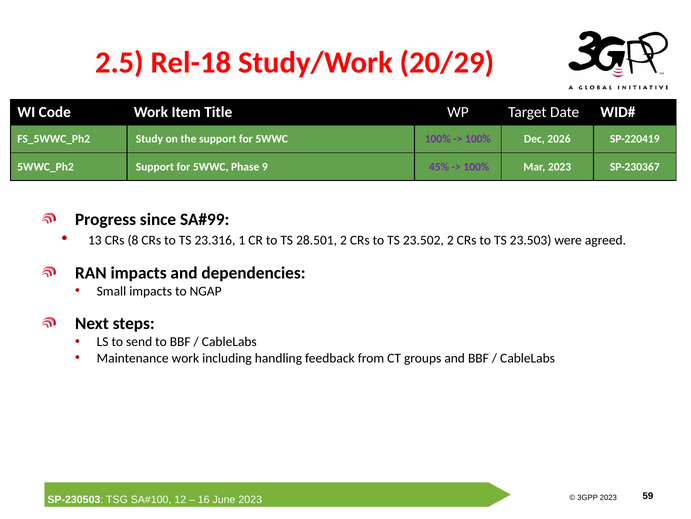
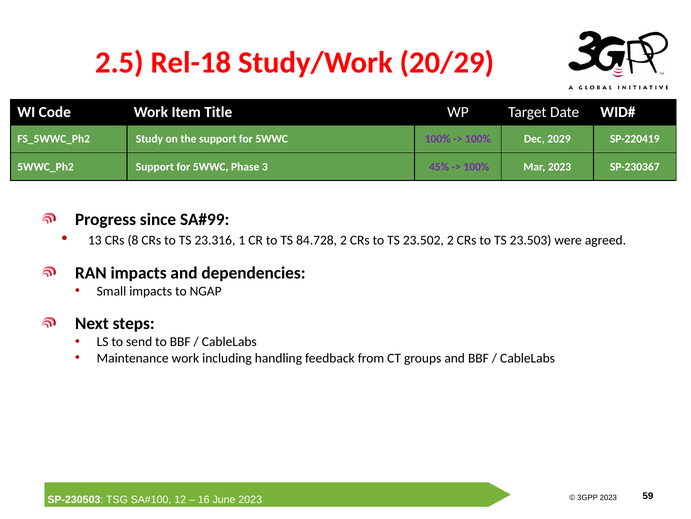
2026: 2026 -> 2029
9: 9 -> 3
28.501: 28.501 -> 84.728
